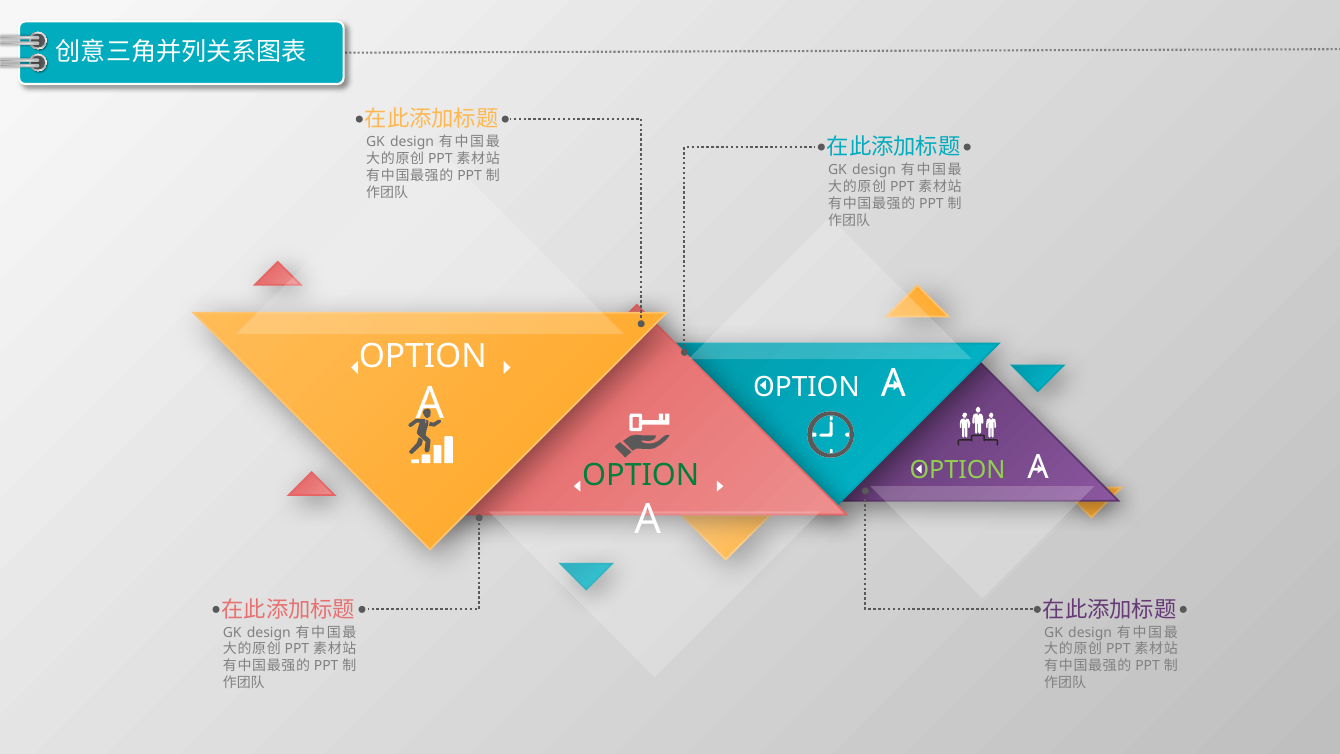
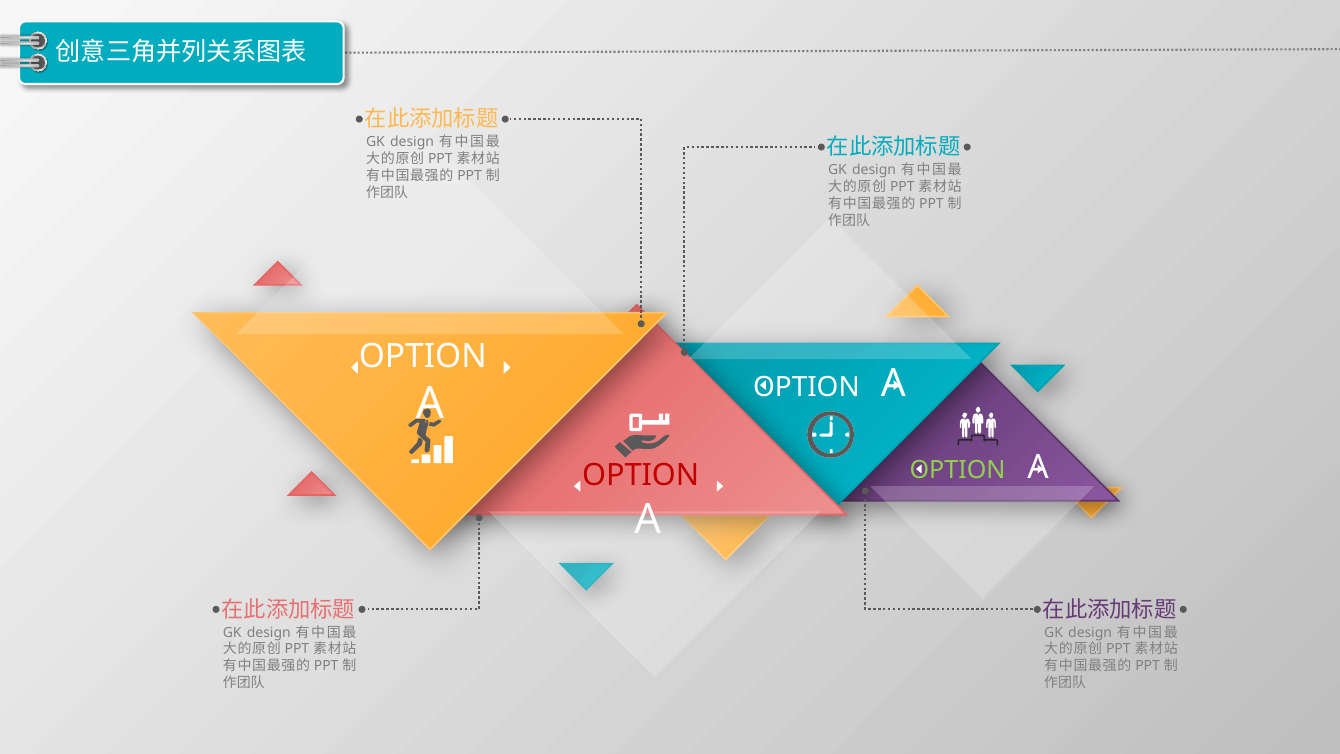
OPTION at (641, 475) colour: green -> red
